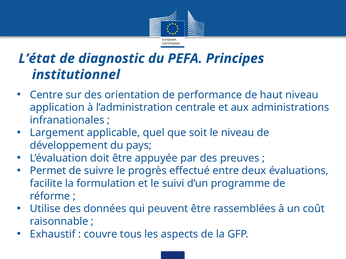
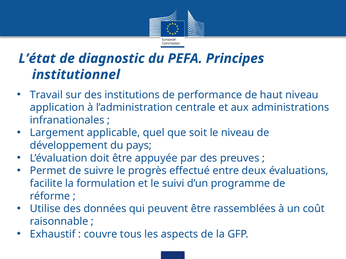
Centre: Centre -> Travail
orientation: orientation -> institutions
